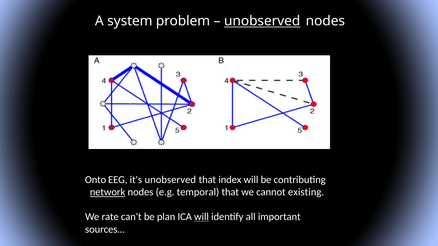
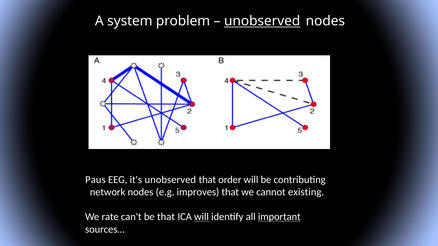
Onto: Onto -> Paus
index: index -> order
network underline: present -> none
temporal: temporal -> improves
be plan: plan -> that
important underline: none -> present
